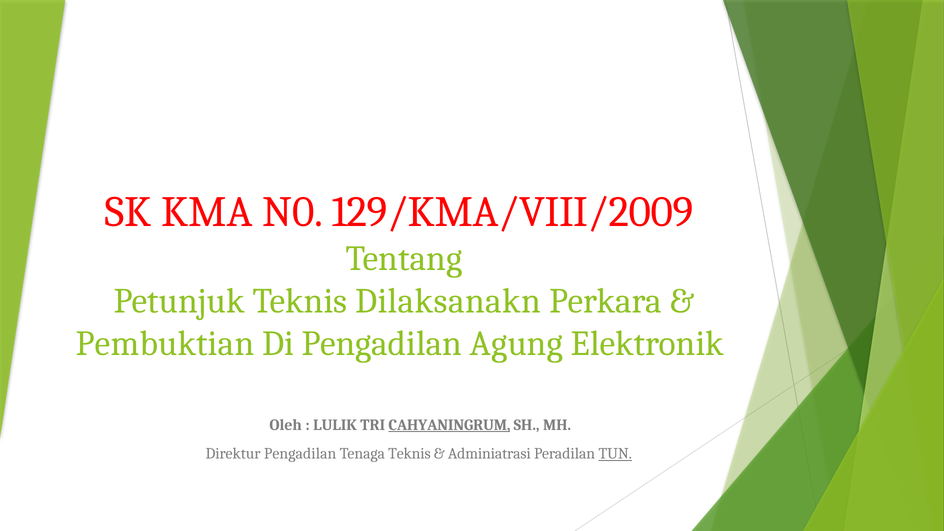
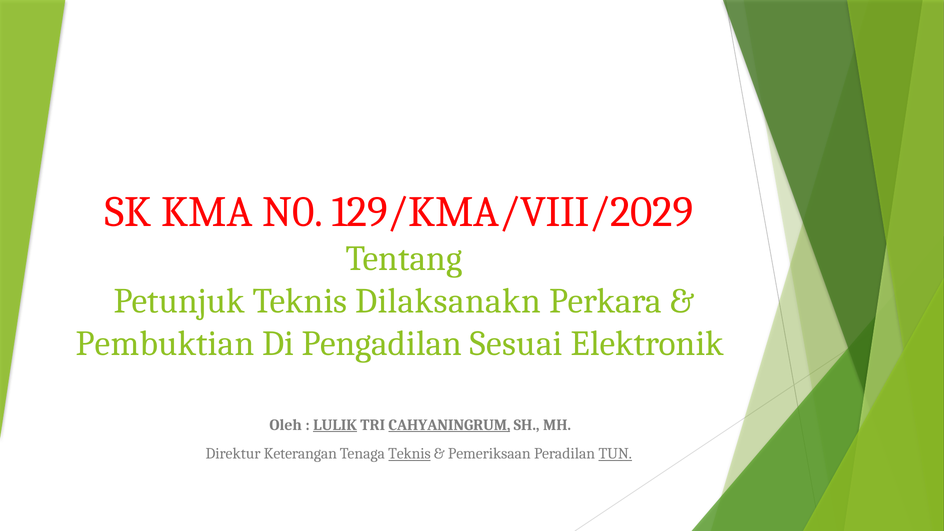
129/KMA/VIII/2009: 129/KMA/VIII/2009 -> 129/KMA/VIII/2029
Agung: Agung -> Sesuai
LULIK underline: none -> present
Direktur Pengadilan: Pengadilan -> Keterangan
Teknis at (409, 454) underline: none -> present
Adminiatrasi: Adminiatrasi -> Pemeriksaan
